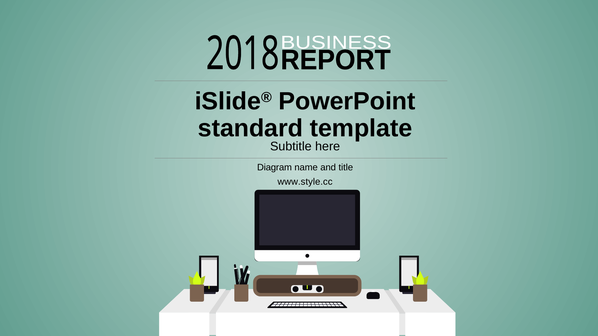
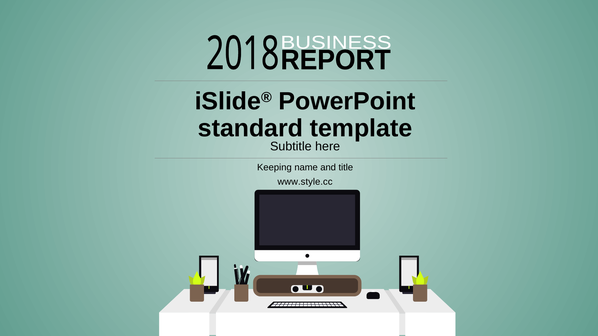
Diagram: Diagram -> Keeping
